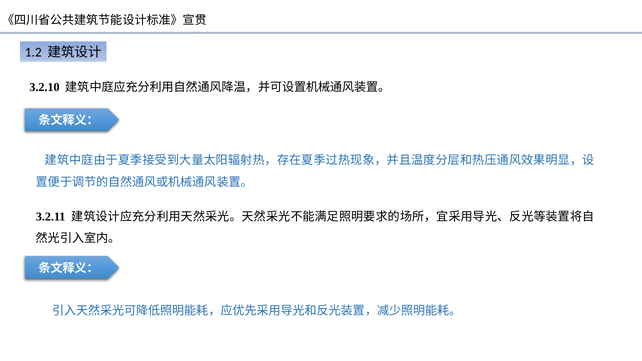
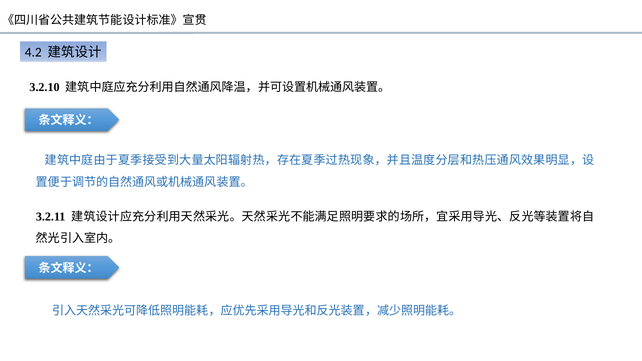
1.2: 1.2 -> 4.2
